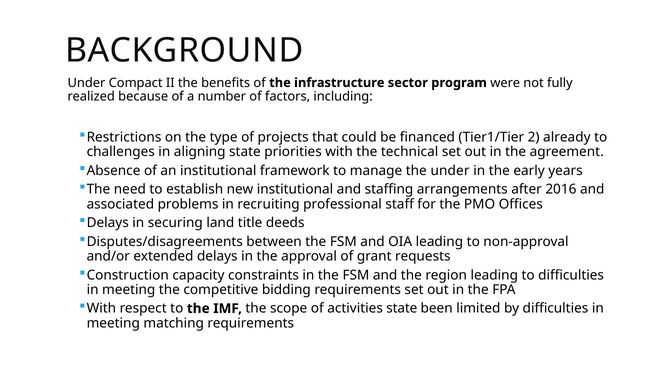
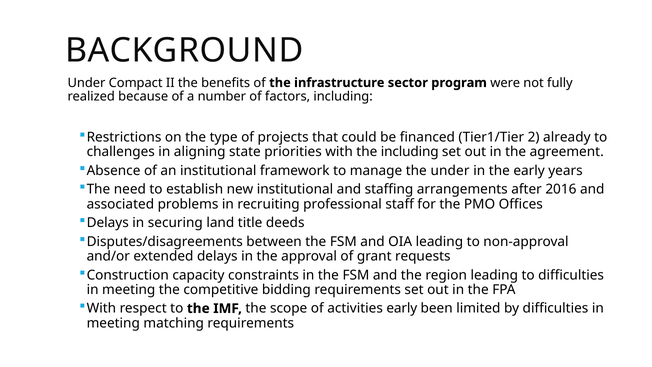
the technical: technical -> including
activities state: state -> early
